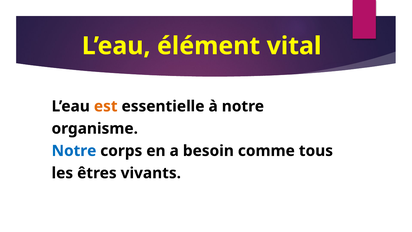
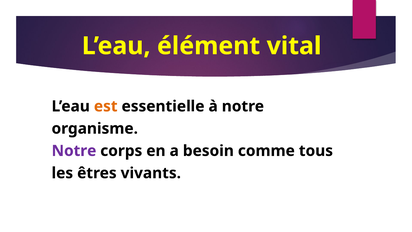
Notre at (74, 151) colour: blue -> purple
